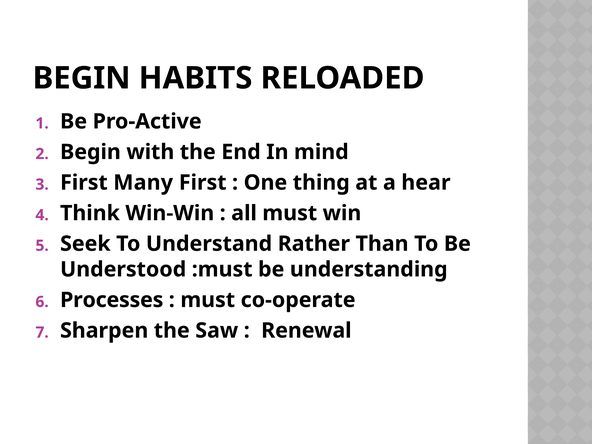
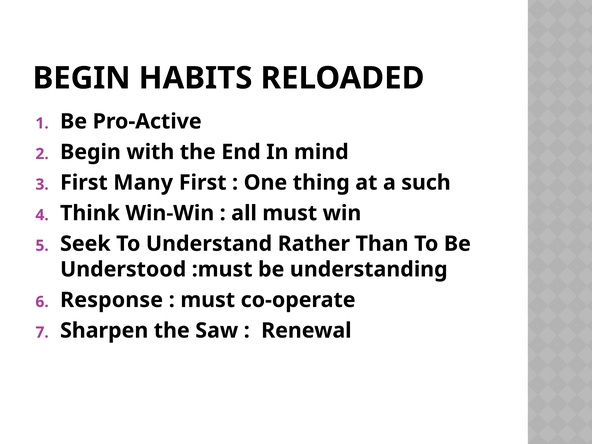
hear: hear -> such
Processes: Processes -> Response
